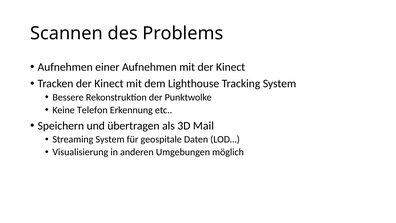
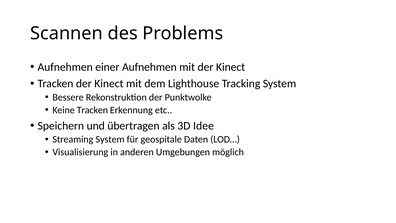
Keine Telefon: Telefon -> Tracken
Mail: Mail -> Idee
